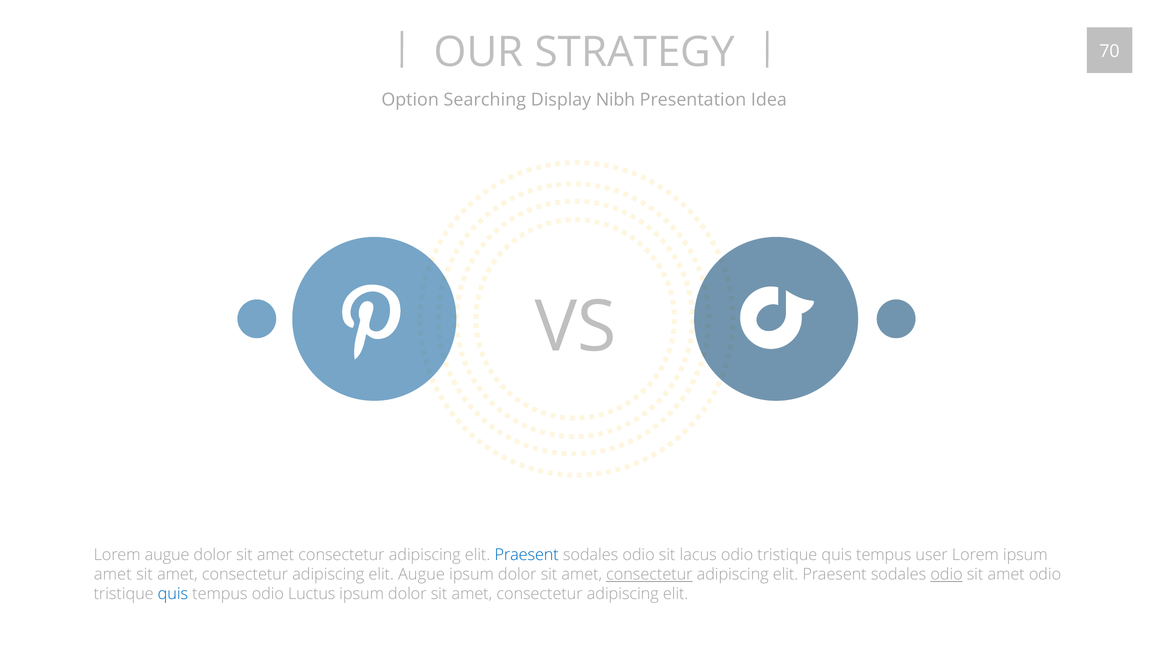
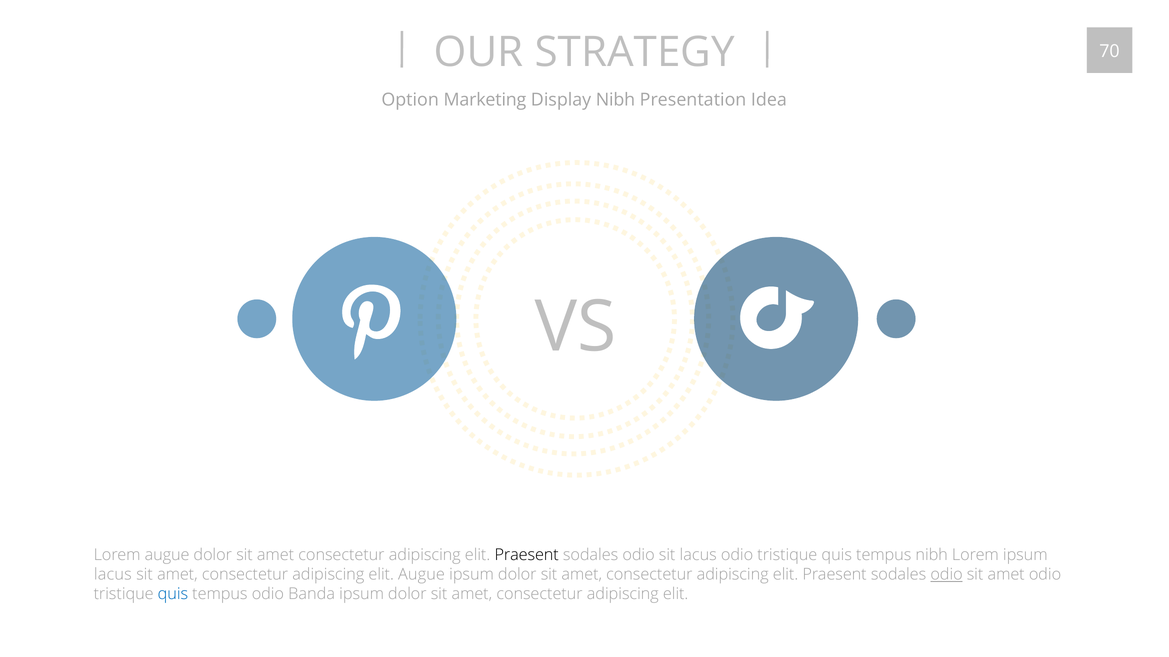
Searching: Searching -> Marketing
Praesent at (527, 555) colour: blue -> black
tempus user: user -> nibh
amet at (113, 575): amet -> lacus
consectetur at (649, 575) underline: present -> none
Luctus: Luctus -> Banda
